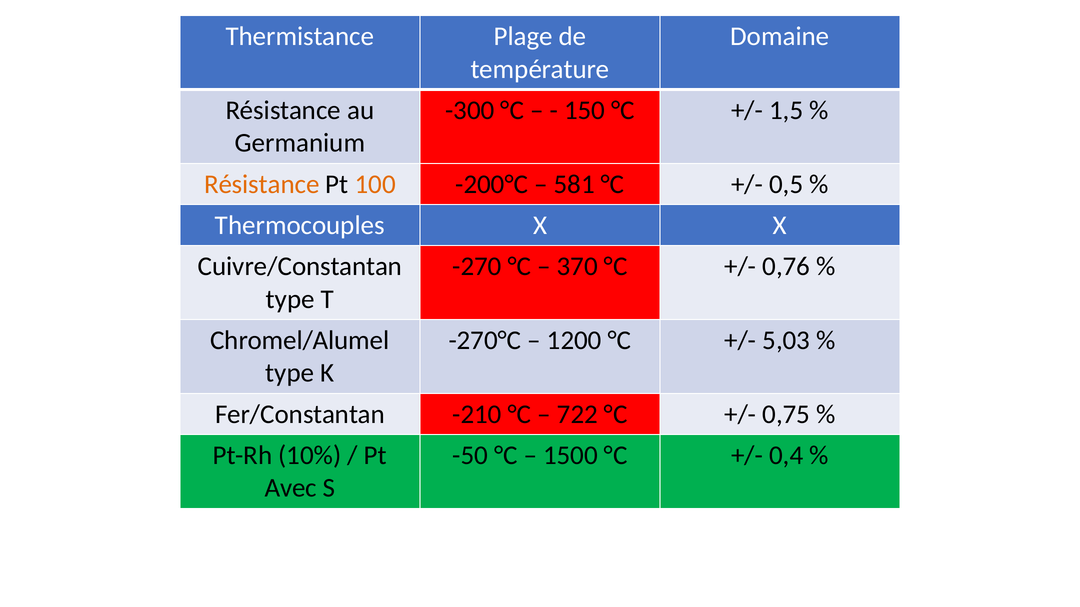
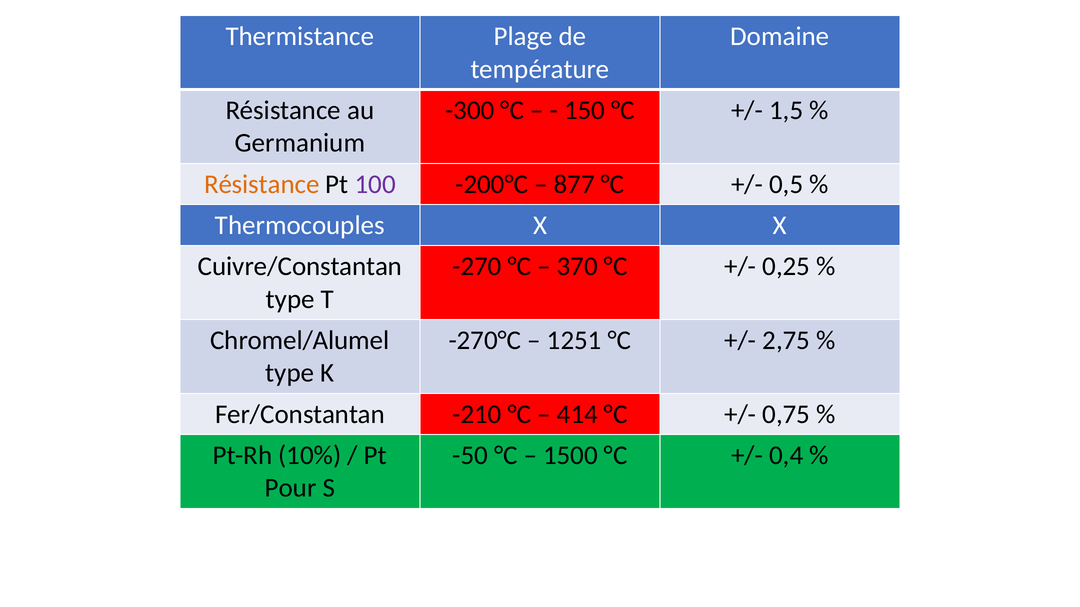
100 colour: orange -> purple
581: 581 -> 877
0,76: 0,76 -> 0,25
1200: 1200 -> 1251
5,03: 5,03 -> 2,75
722: 722 -> 414
Avec: Avec -> Pour
